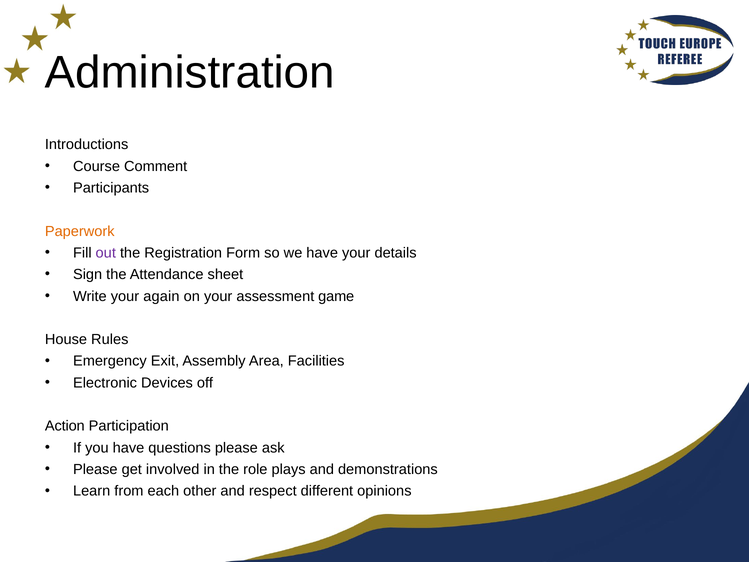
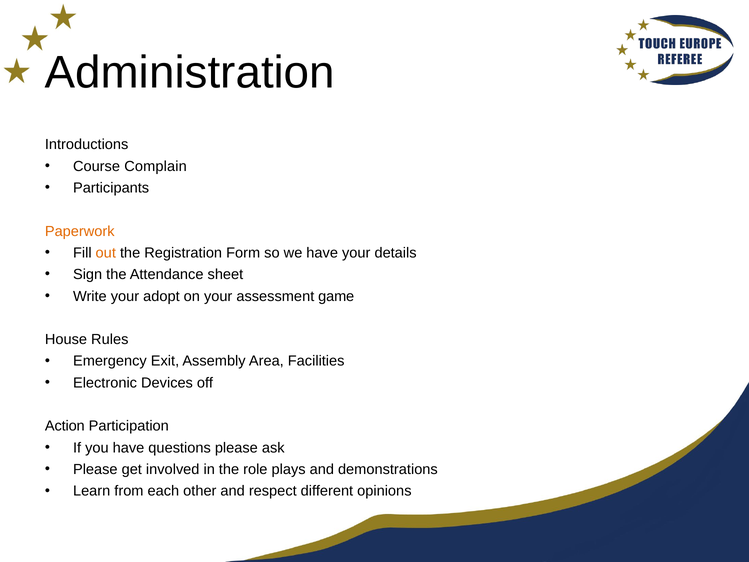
Comment: Comment -> Complain
out colour: purple -> orange
again: again -> adopt
